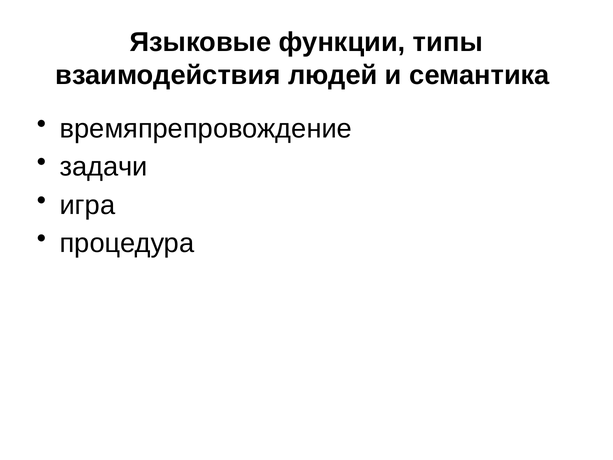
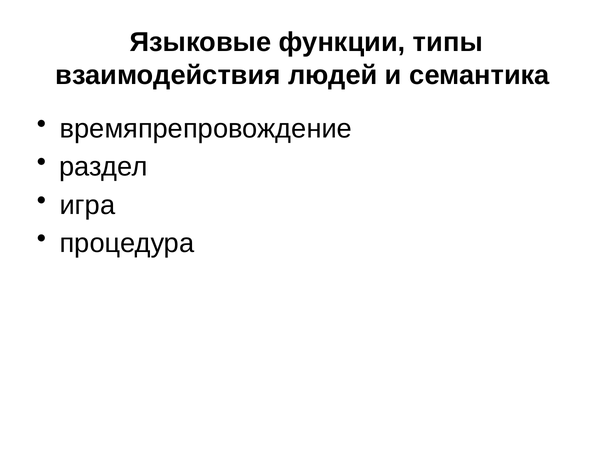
задачи: задачи -> раздел
